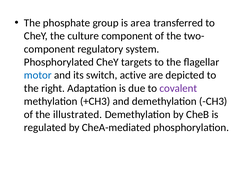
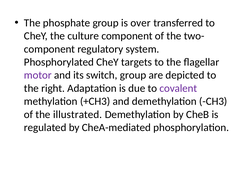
area: area -> over
motor colour: blue -> purple
switch active: active -> group
